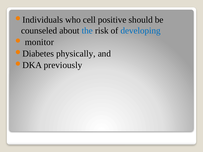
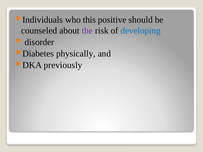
cell: cell -> this
the colour: blue -> purple
monitor: monitor -> disorder
